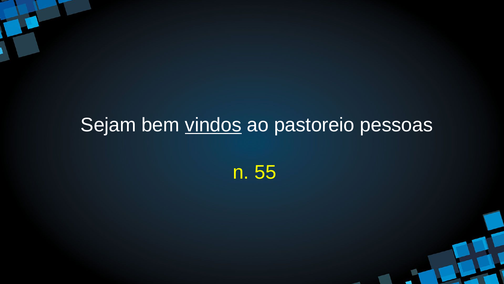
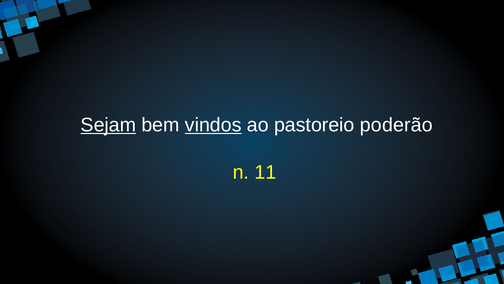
Sejam underline: none -> present
pessoas: pessoas -> poderão
55: 55 -> 11
